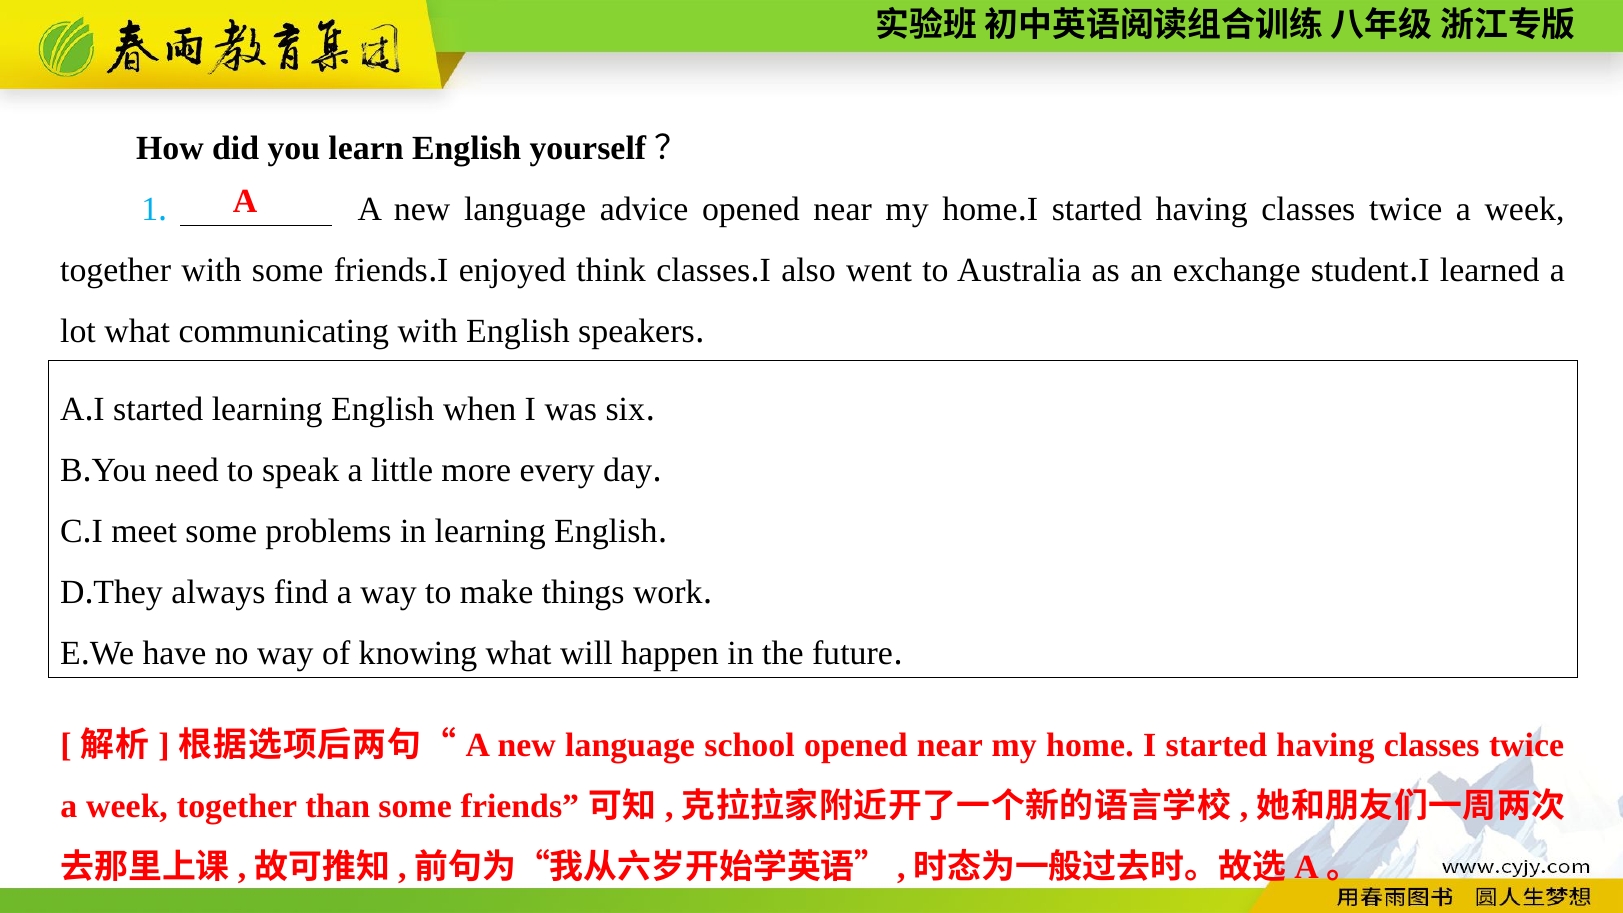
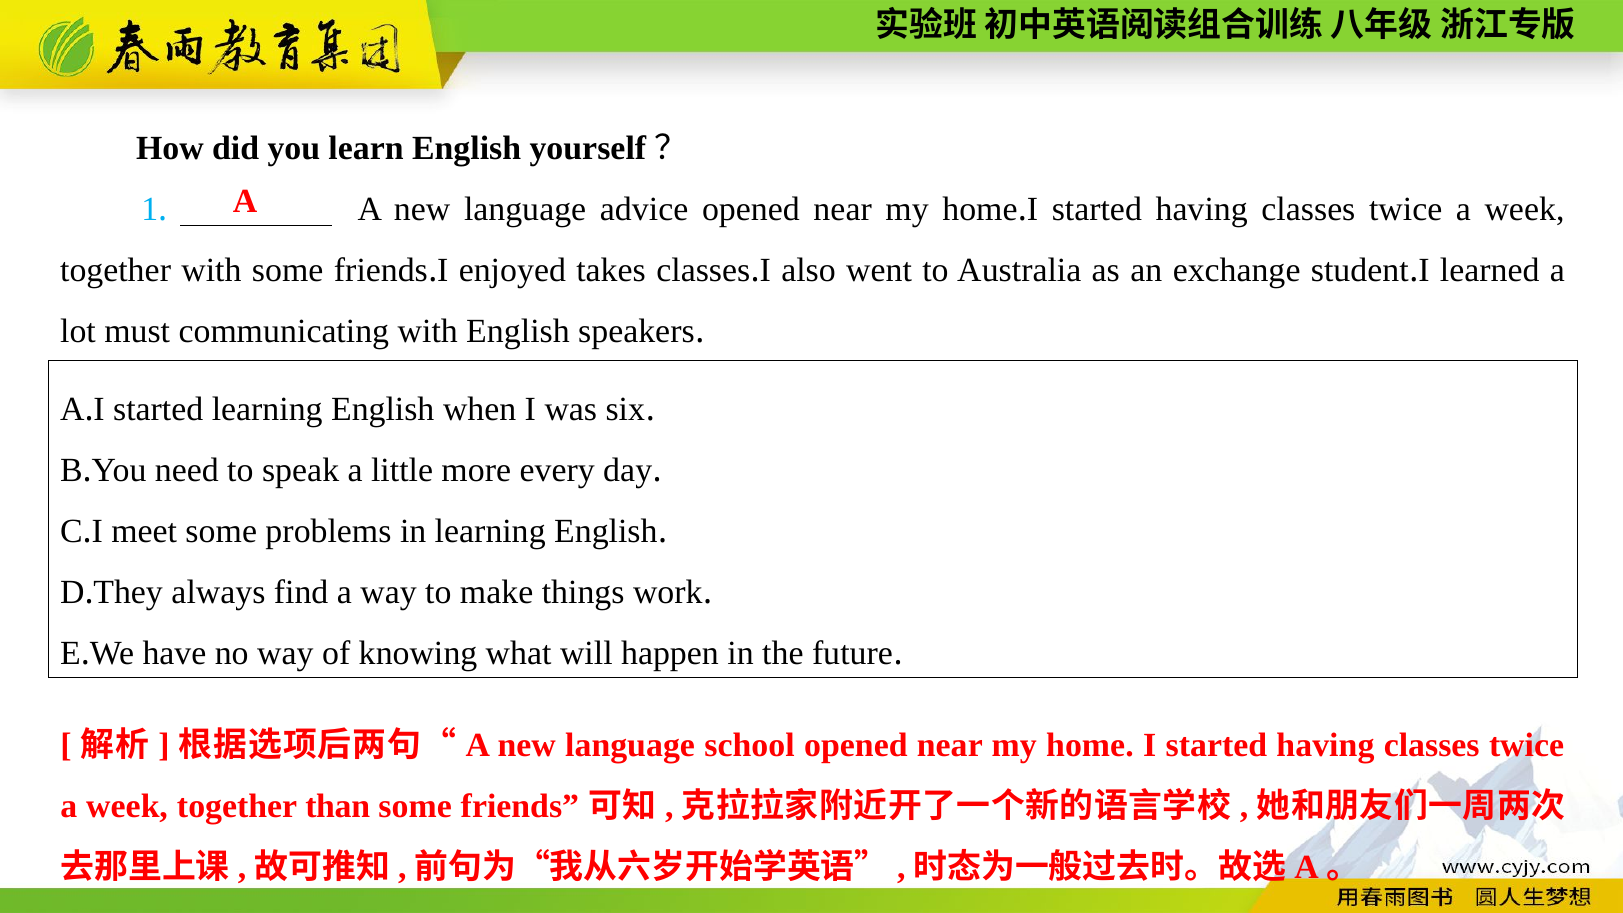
think: think -> takes
lot what: what -> must
